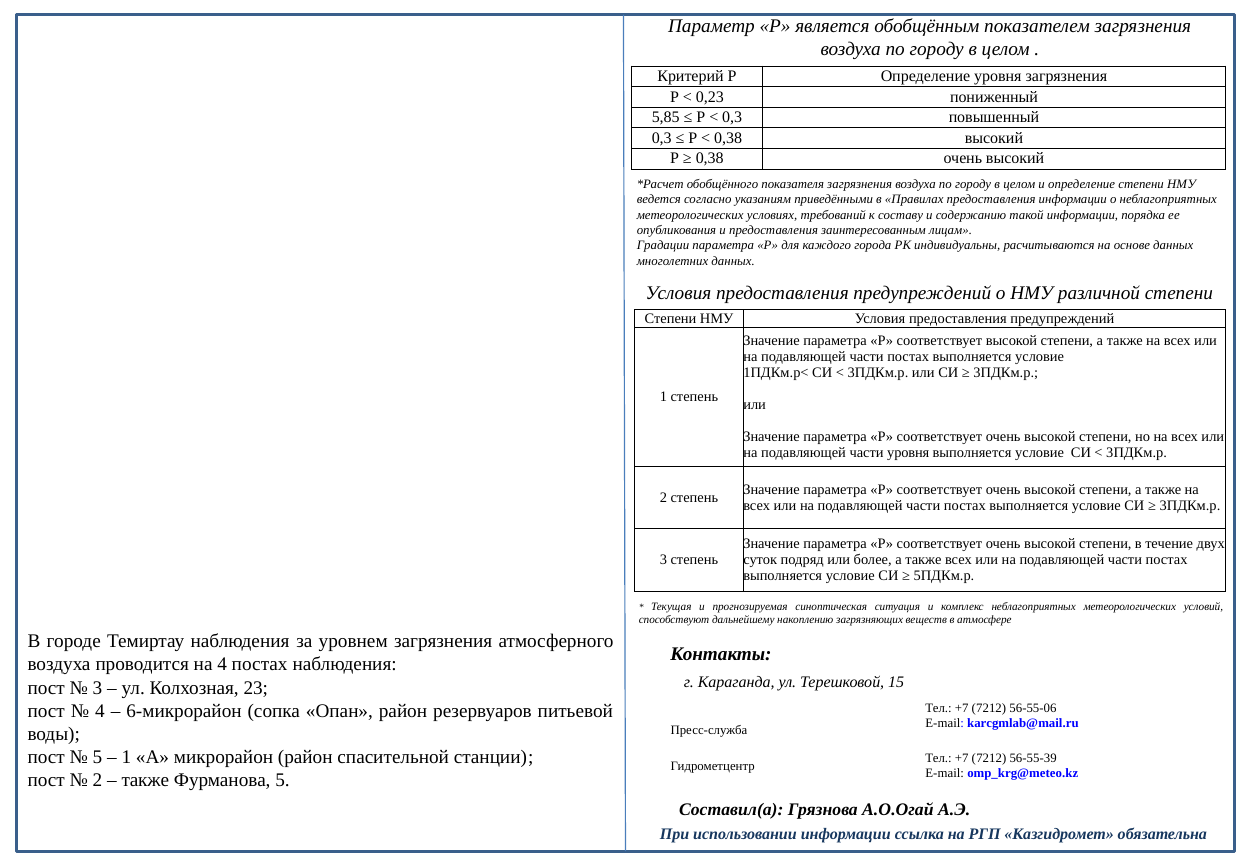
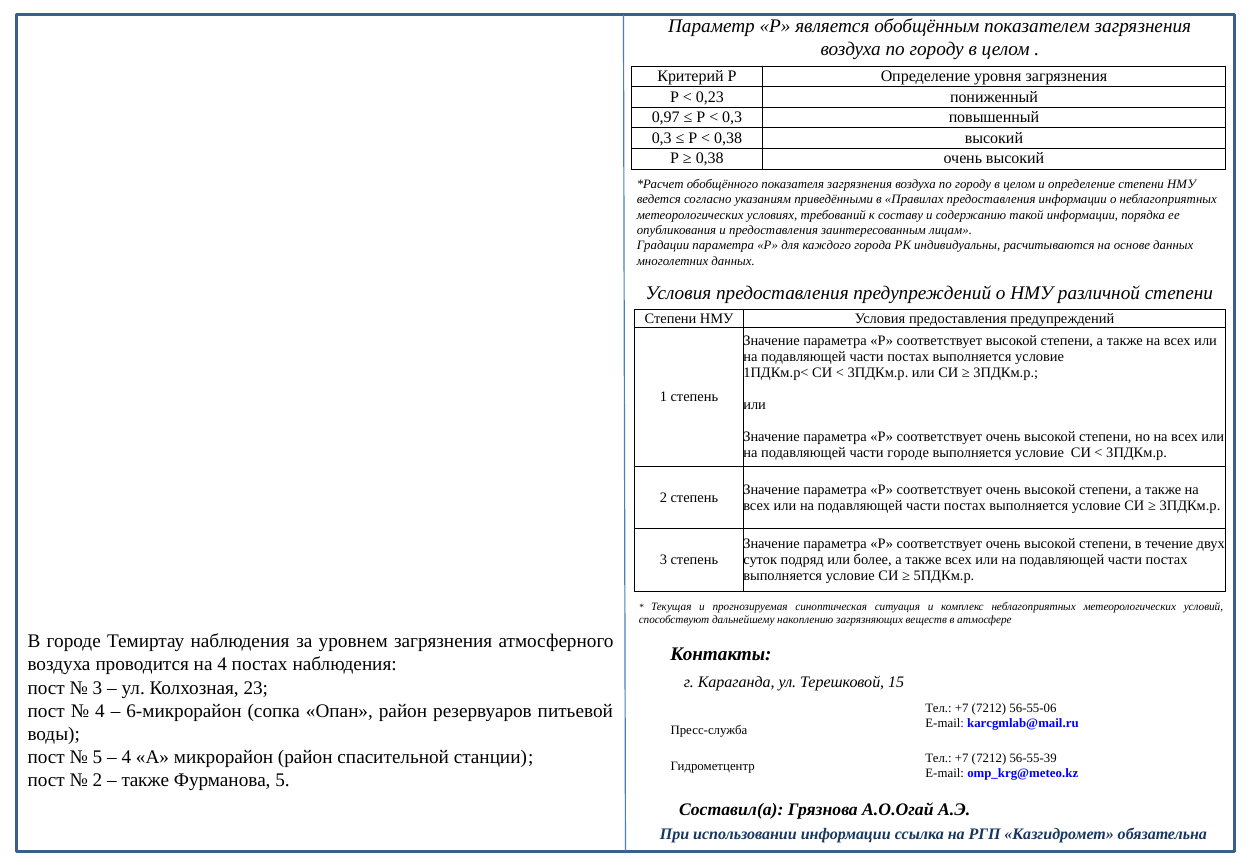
5,85: 5,85 -> 0,97
части уровня: уровня -> городе
1 at (126, 757): 1 -> 4
